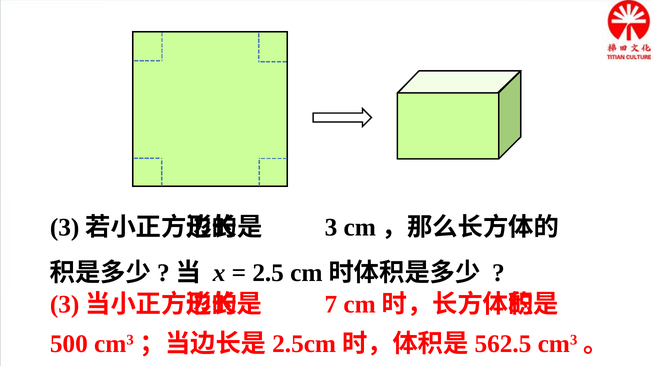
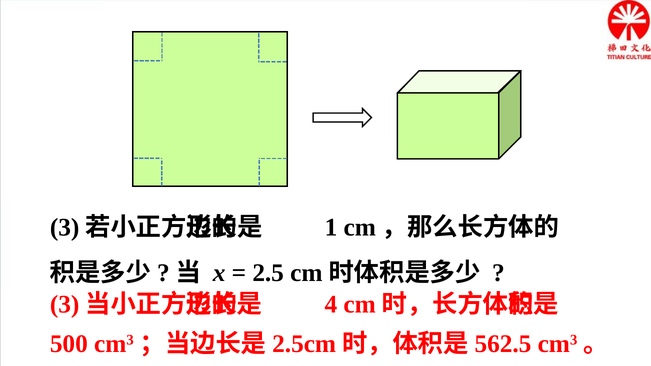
3 at (331, 228): 3 -> 1
7: 7 -> 4
